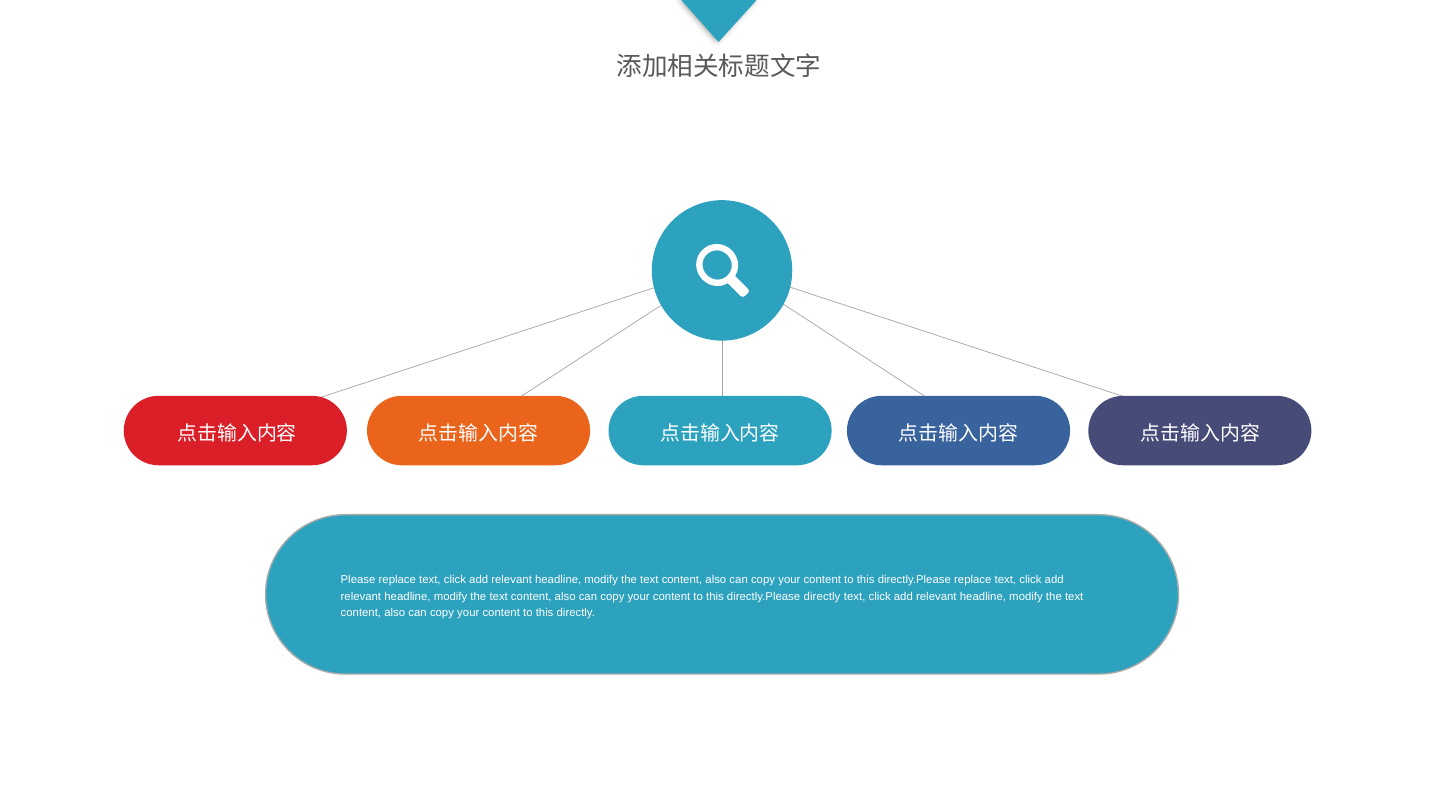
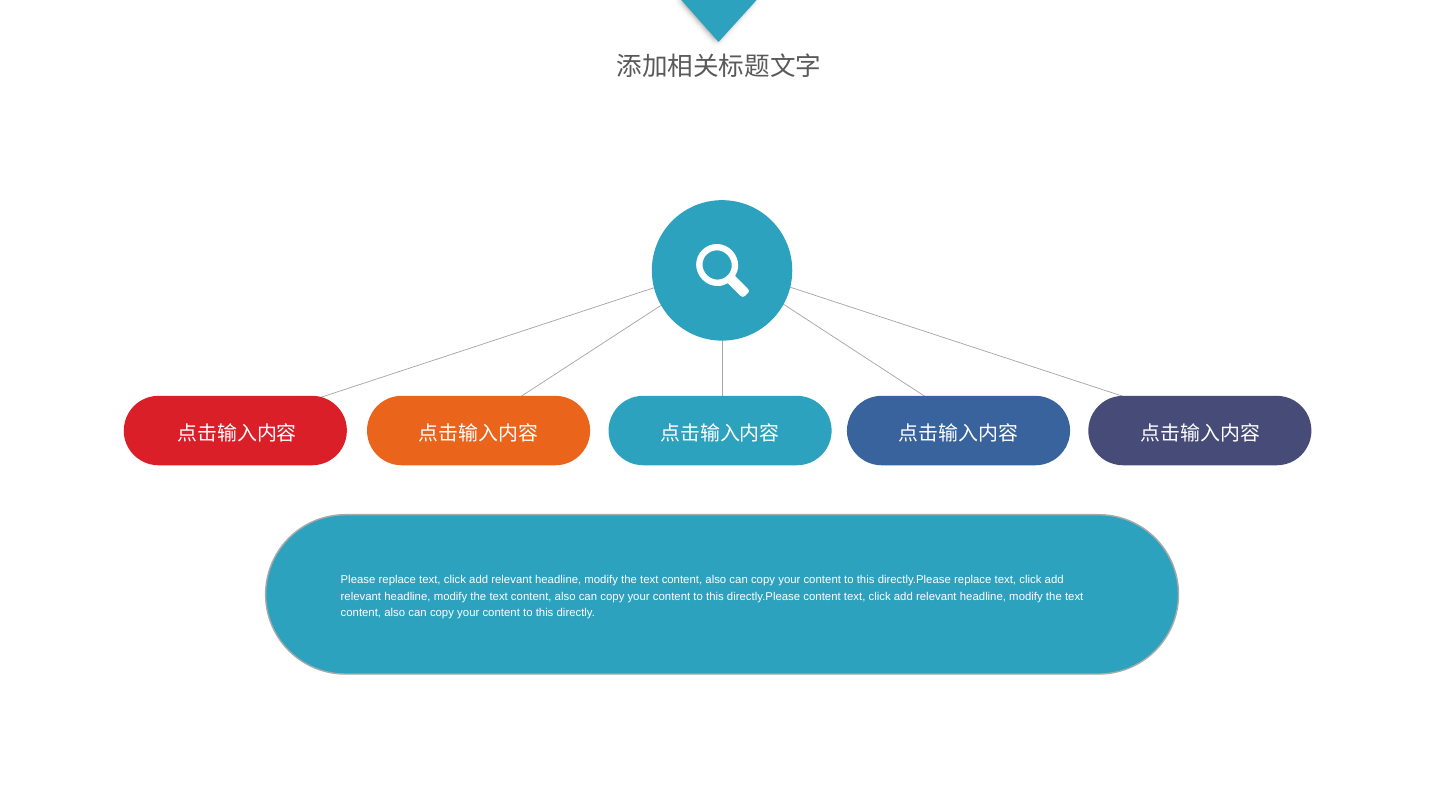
directly.Please directly: directly -> content
